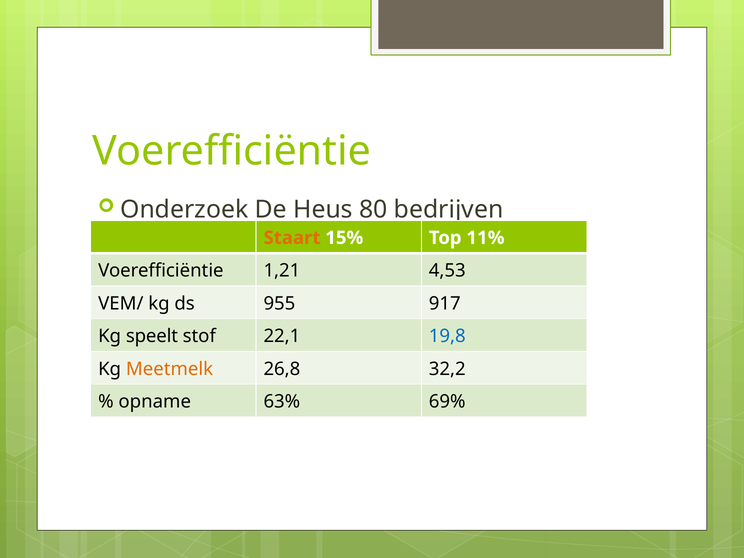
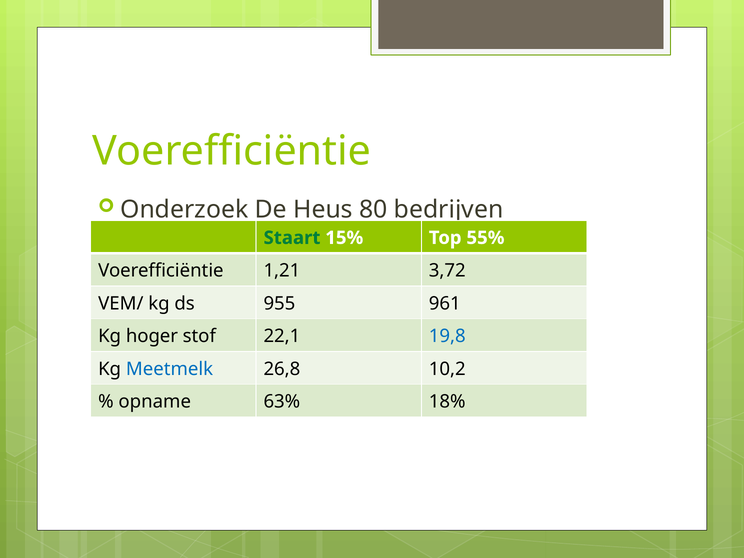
Staart colour: orange -> green
11%: 11% -> 55%
4,53: 4,53 -> 3,72
917: 917 -> 961
speelt: speelt -> hoger
Meetmelk colour: orange -> blue
32,2: 32,2 -> 10,2
69%: 69% -> 18%
